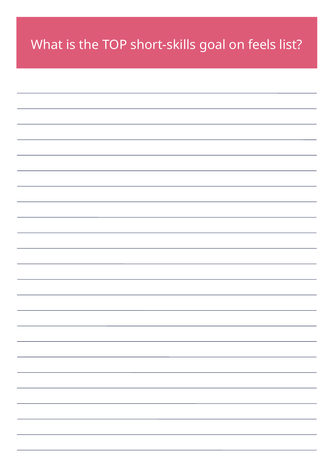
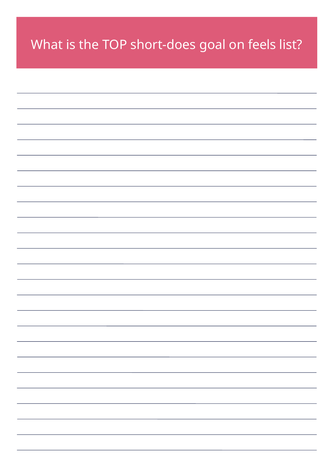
short-skills: short-skills -> short-does
